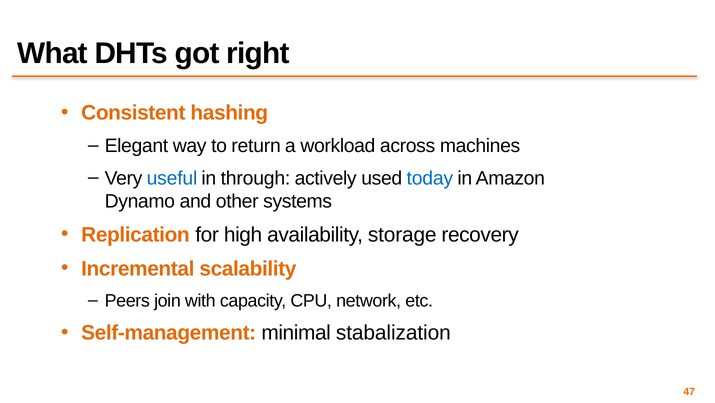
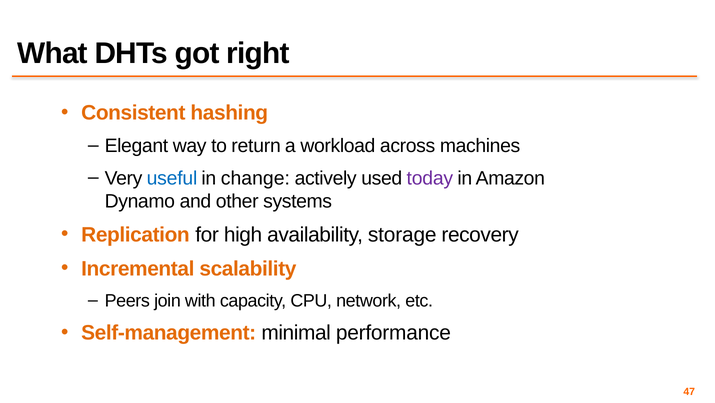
through: through -> change
today colour: blue -> purple
stabalization: stabalization -> performance
